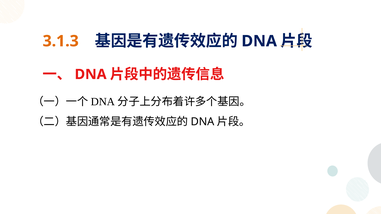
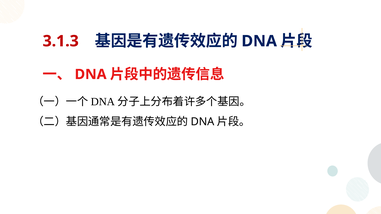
3.1.3 colour: orange -> red
